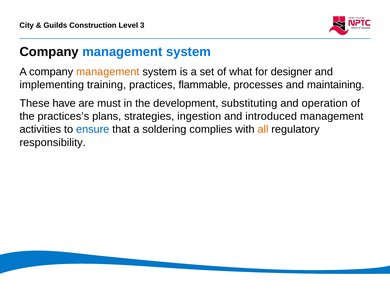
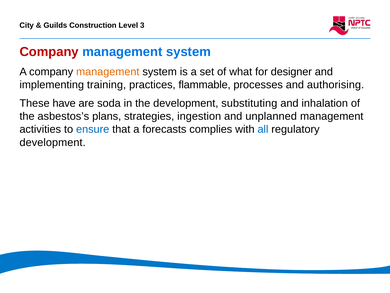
Company at (49, 52) colour: black -> red
maintaining: maintaining -> authorising
must: must -> soda
operation: operation -> inhalation
practices’s: practices’s -> asbestos’s
introduced: introduced -> unplanned
soldering: soldering -> forecasts
all colour: orange -> blue
responsibility at (53, 142): responsibility -> development
